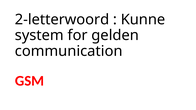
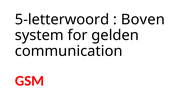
2-letterwoord: 2-letterwoord -> 5-letterwoord
Kunne: Kunne -> Boven
